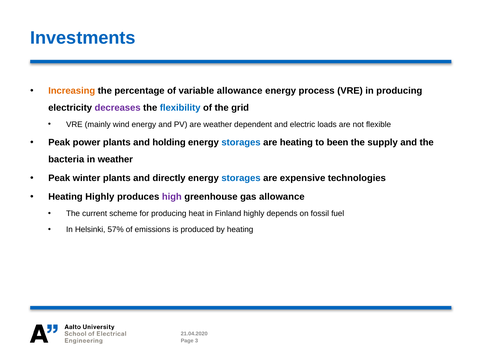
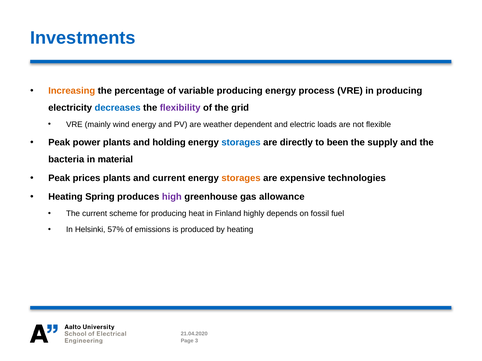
variable allowance: allowance -> producing
decreases colour: purple -> blue
flexibility colour: blue -> purple
are heating: heating -> directly
in weather: weather -> material
winter: winter -> prices
and directly: directly -> current
storages at (241, 178) colour: blue -> orange
Heating Highly: Highly -> Spring
